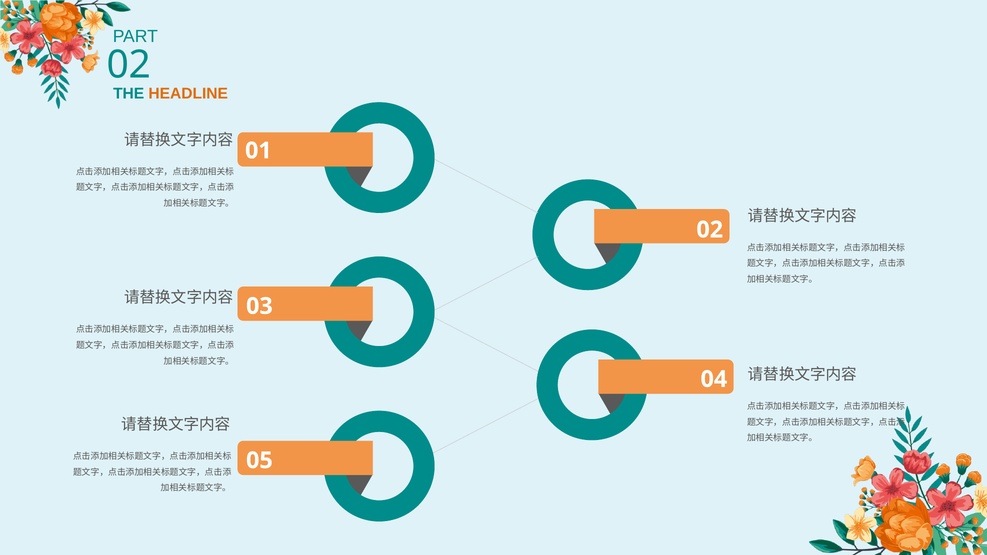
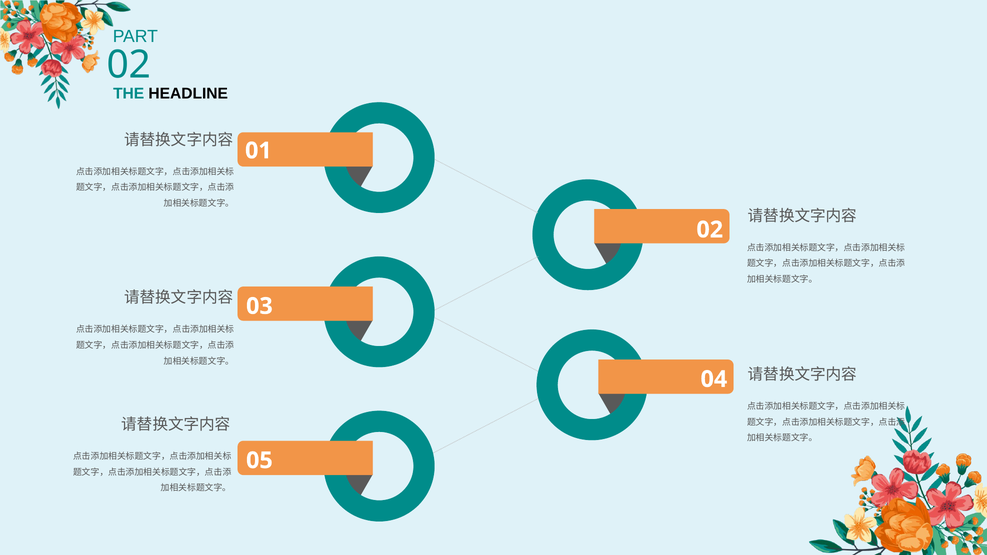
HEADLINE colour: orange -> black
